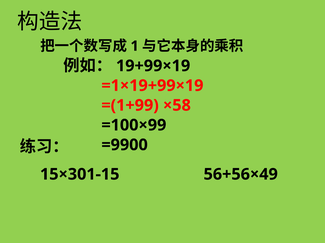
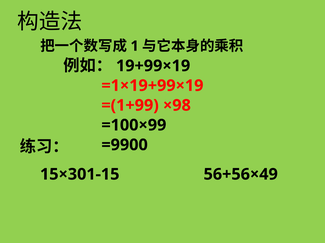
×58: ×58 -> ×98
